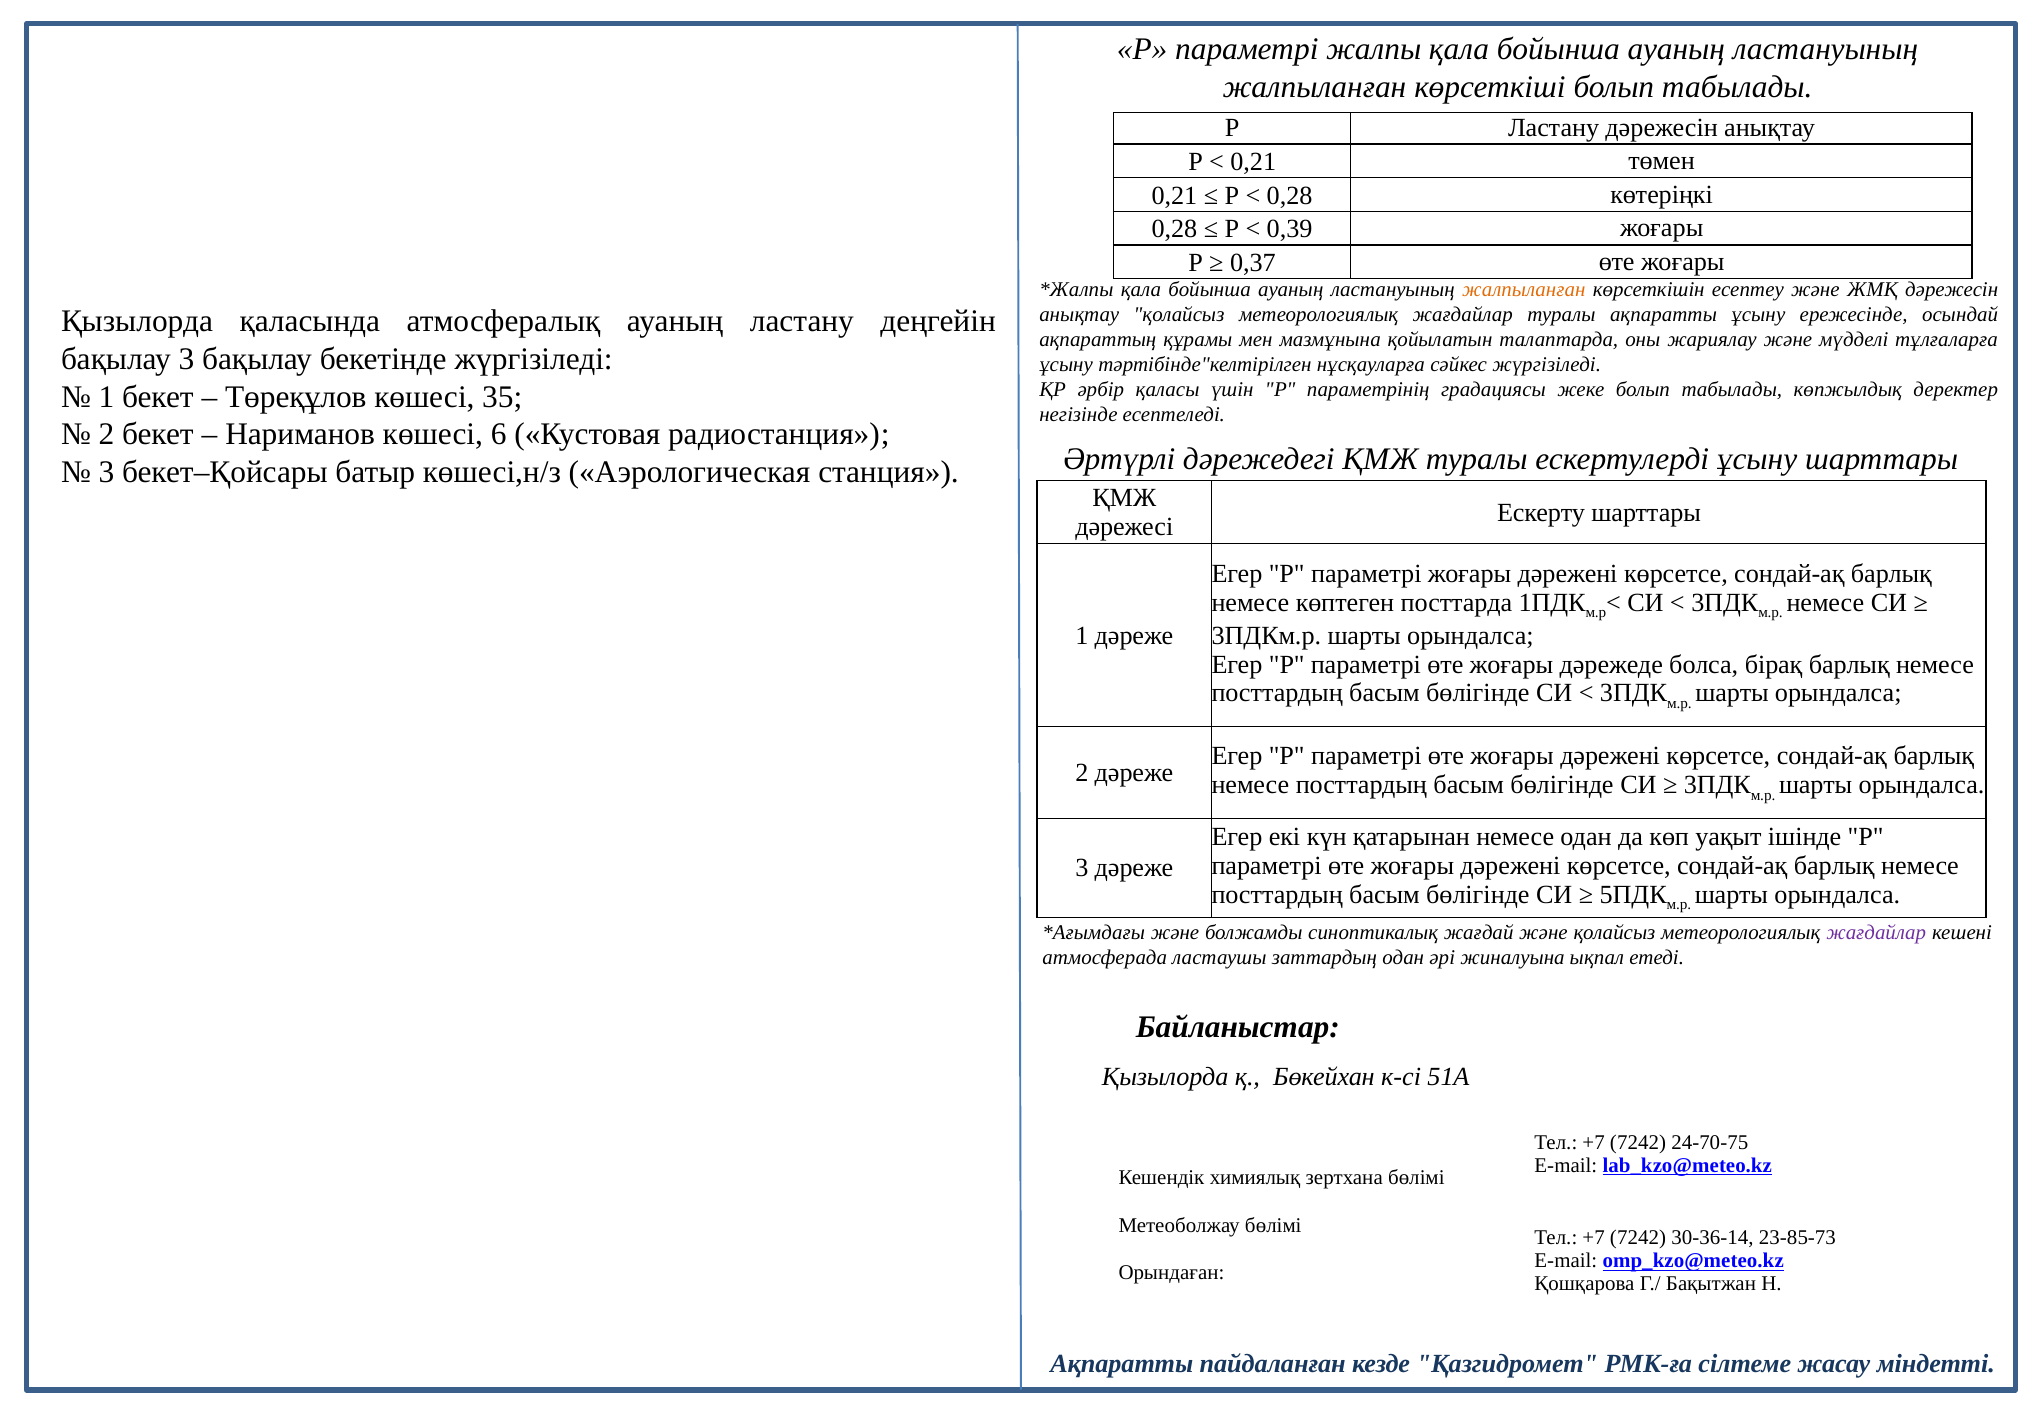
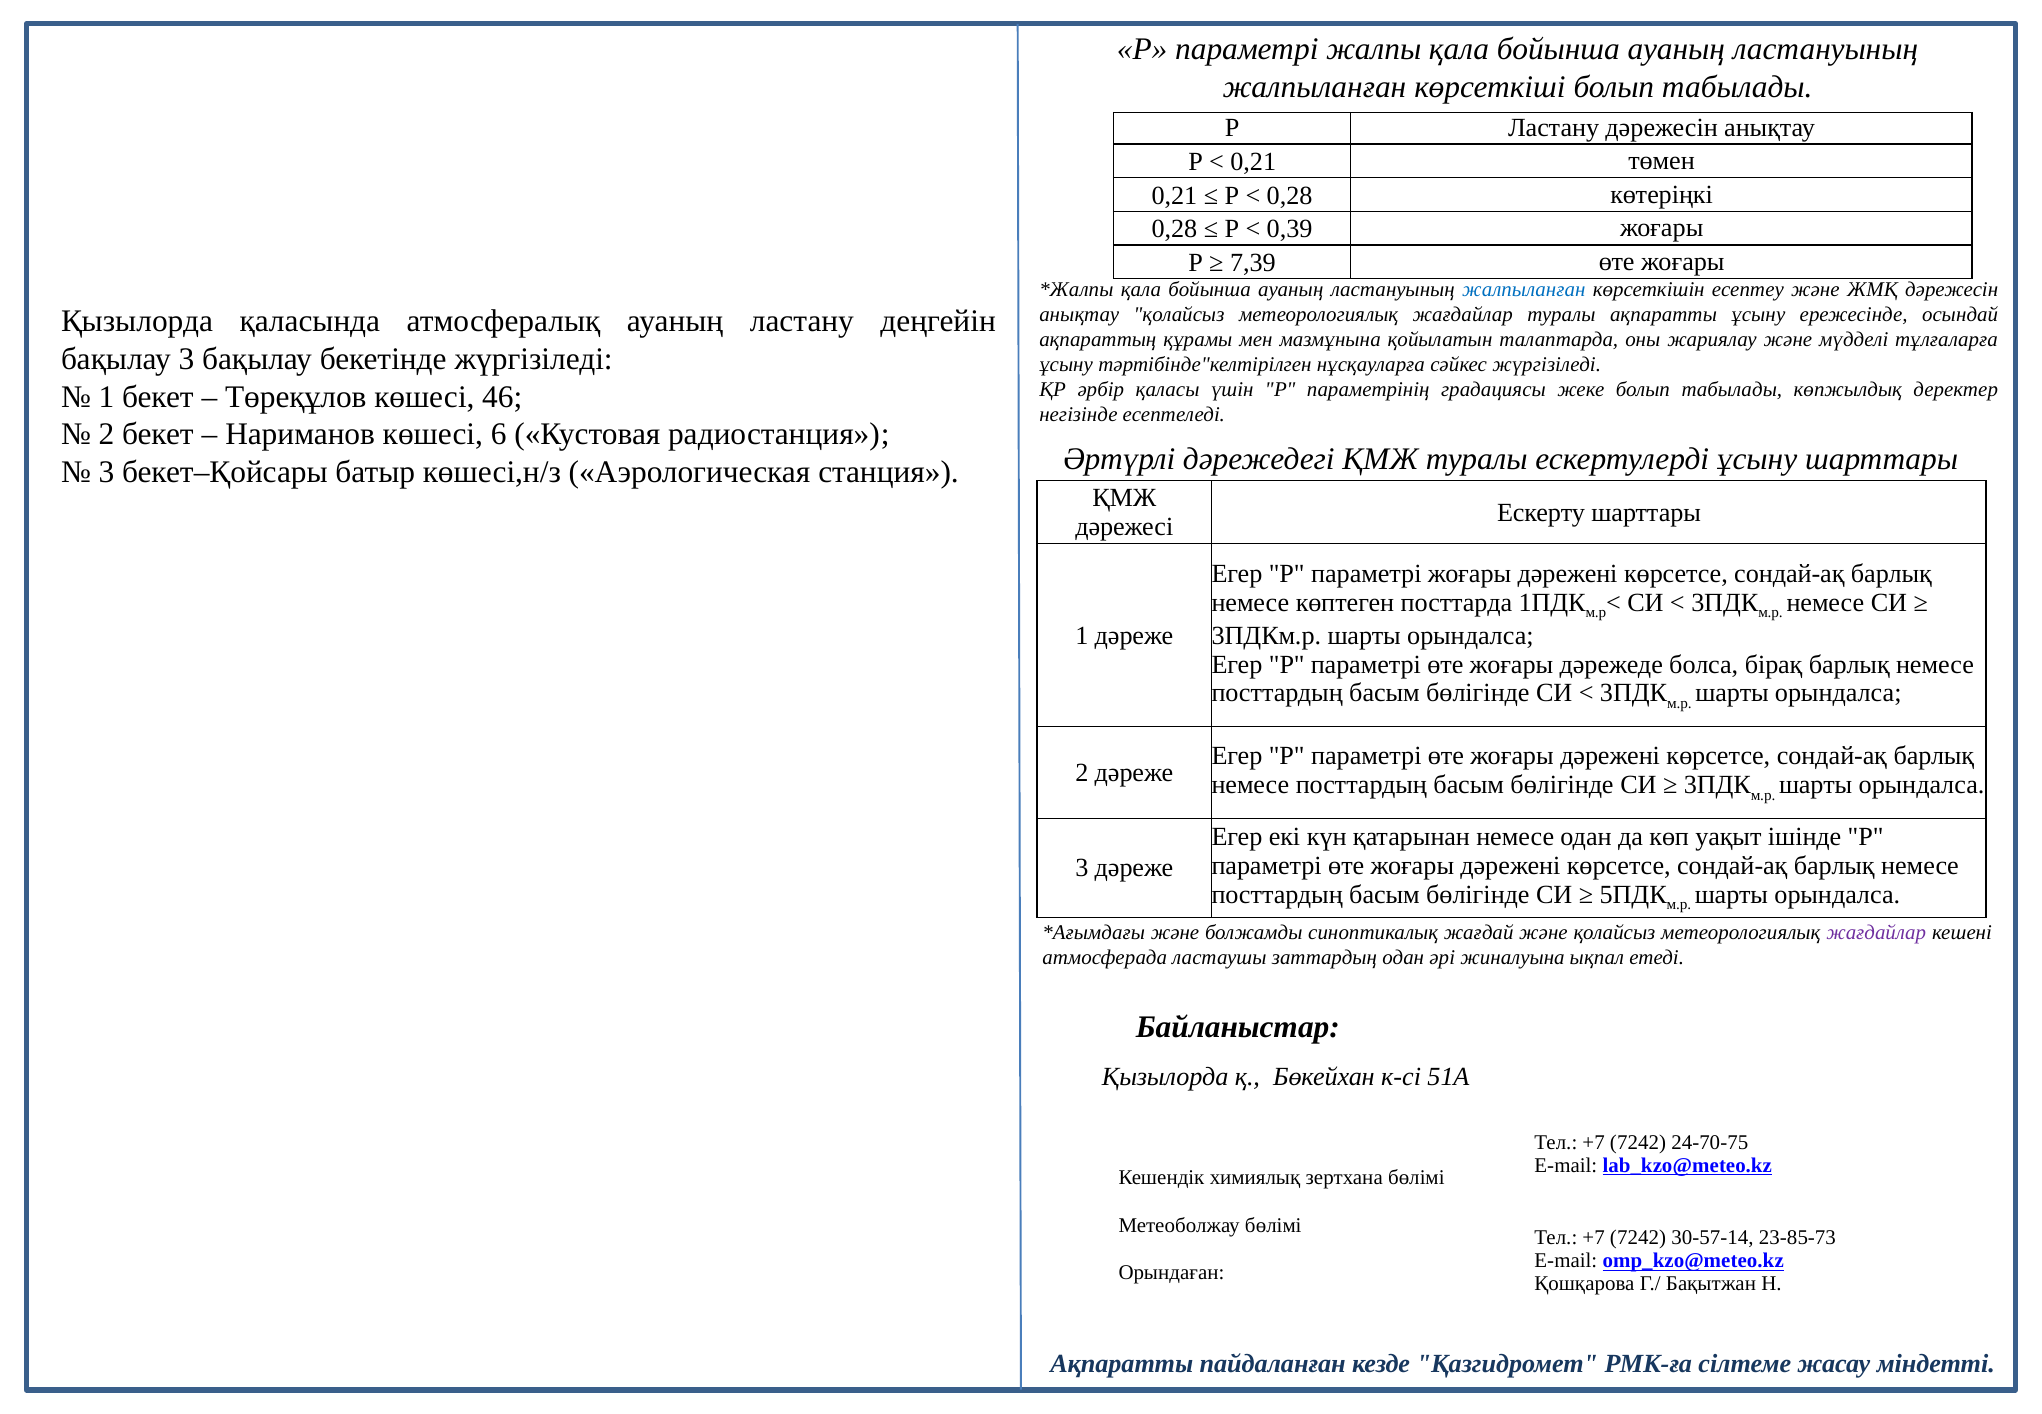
0,37: 0,37 -> 7,39
жалпыланған at (1524, 289) colour: orange -> blue
35: 35 -> 46
30-36-14: 30-36-14 -> 30-57-14
